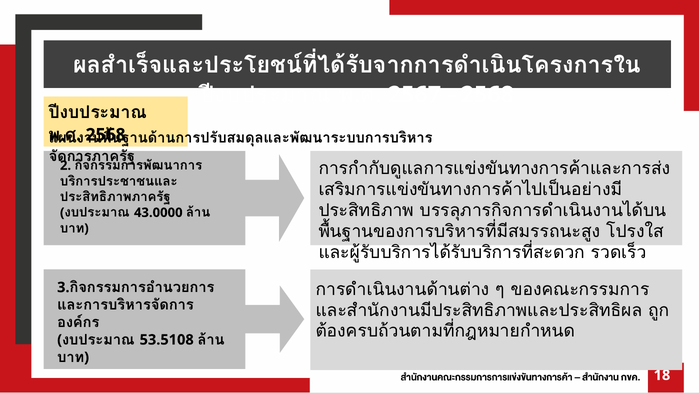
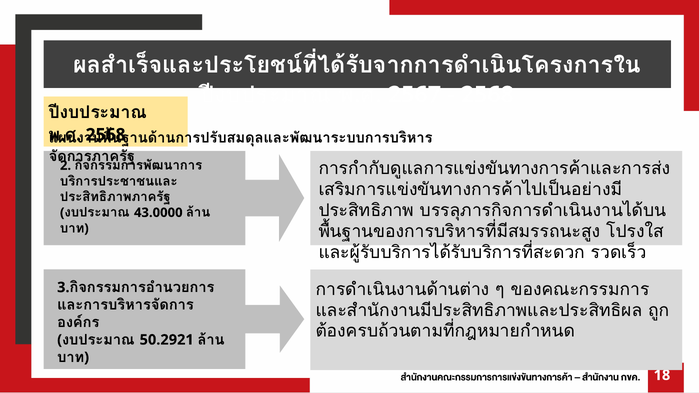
53.5108: 53.5108 -> 50.2921
